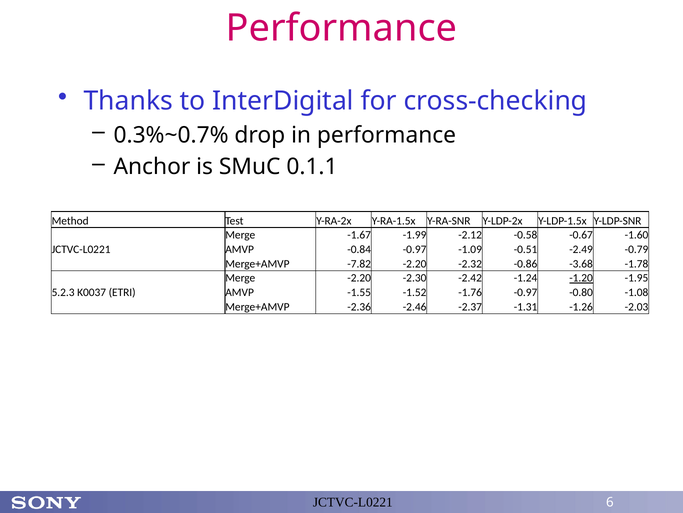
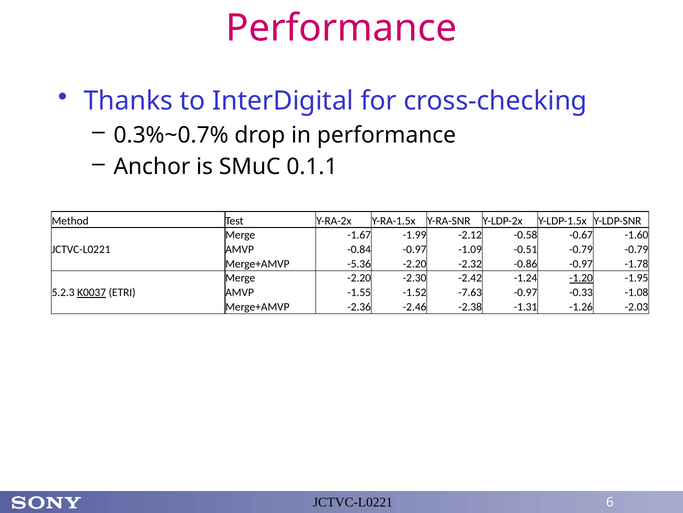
-0.51 -2.49: -2.49 -> -0.79
-7.82: -7.82 -> -5.36
-0.86 -3.68: -3.68 -> -0.97
K0037 underline: none -> present
-1.76: -1.76 -> -7.63
-0.80: -0.80 -> -0.33
-2.37: -2.37 -> -2.38
